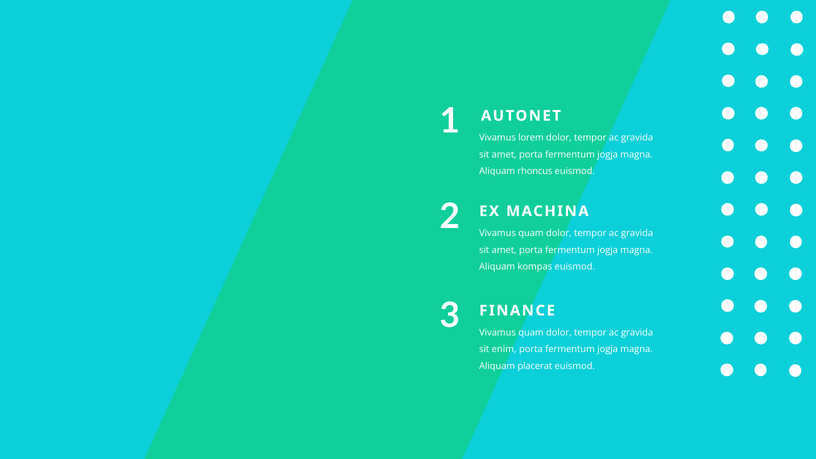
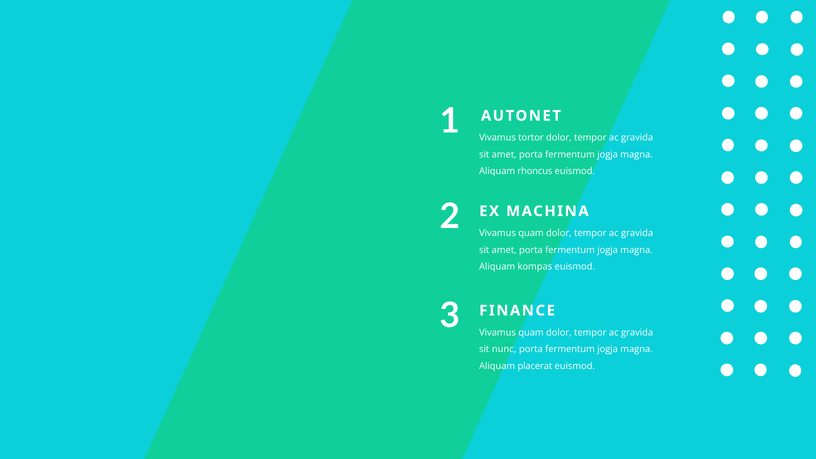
lorem: lorem -> tortor
enim: enim -> nunc
